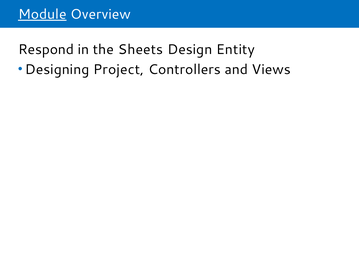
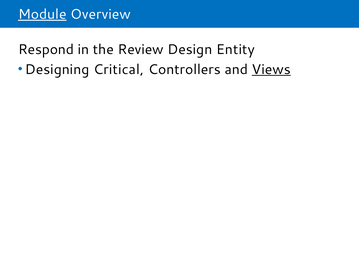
Sheets: Sheets -> Review
Project: Project -> Critical
Views underline: none -> present
